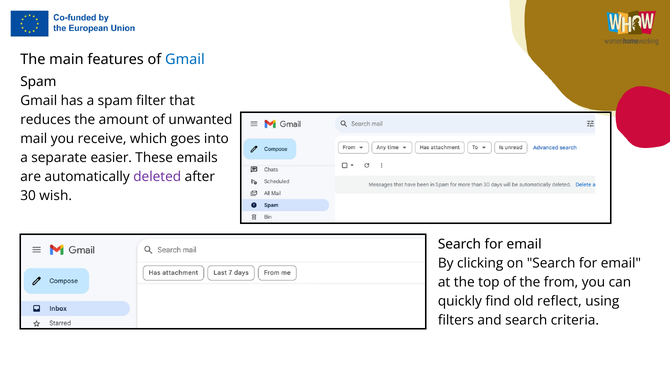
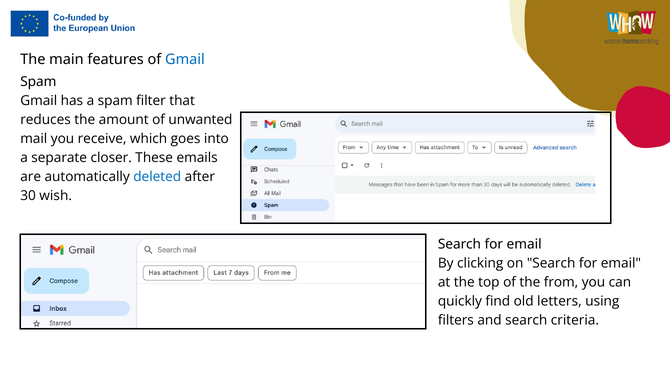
easier: easier -> closer
deleted colour: purple -> blue
reflect: reflect -> letters
